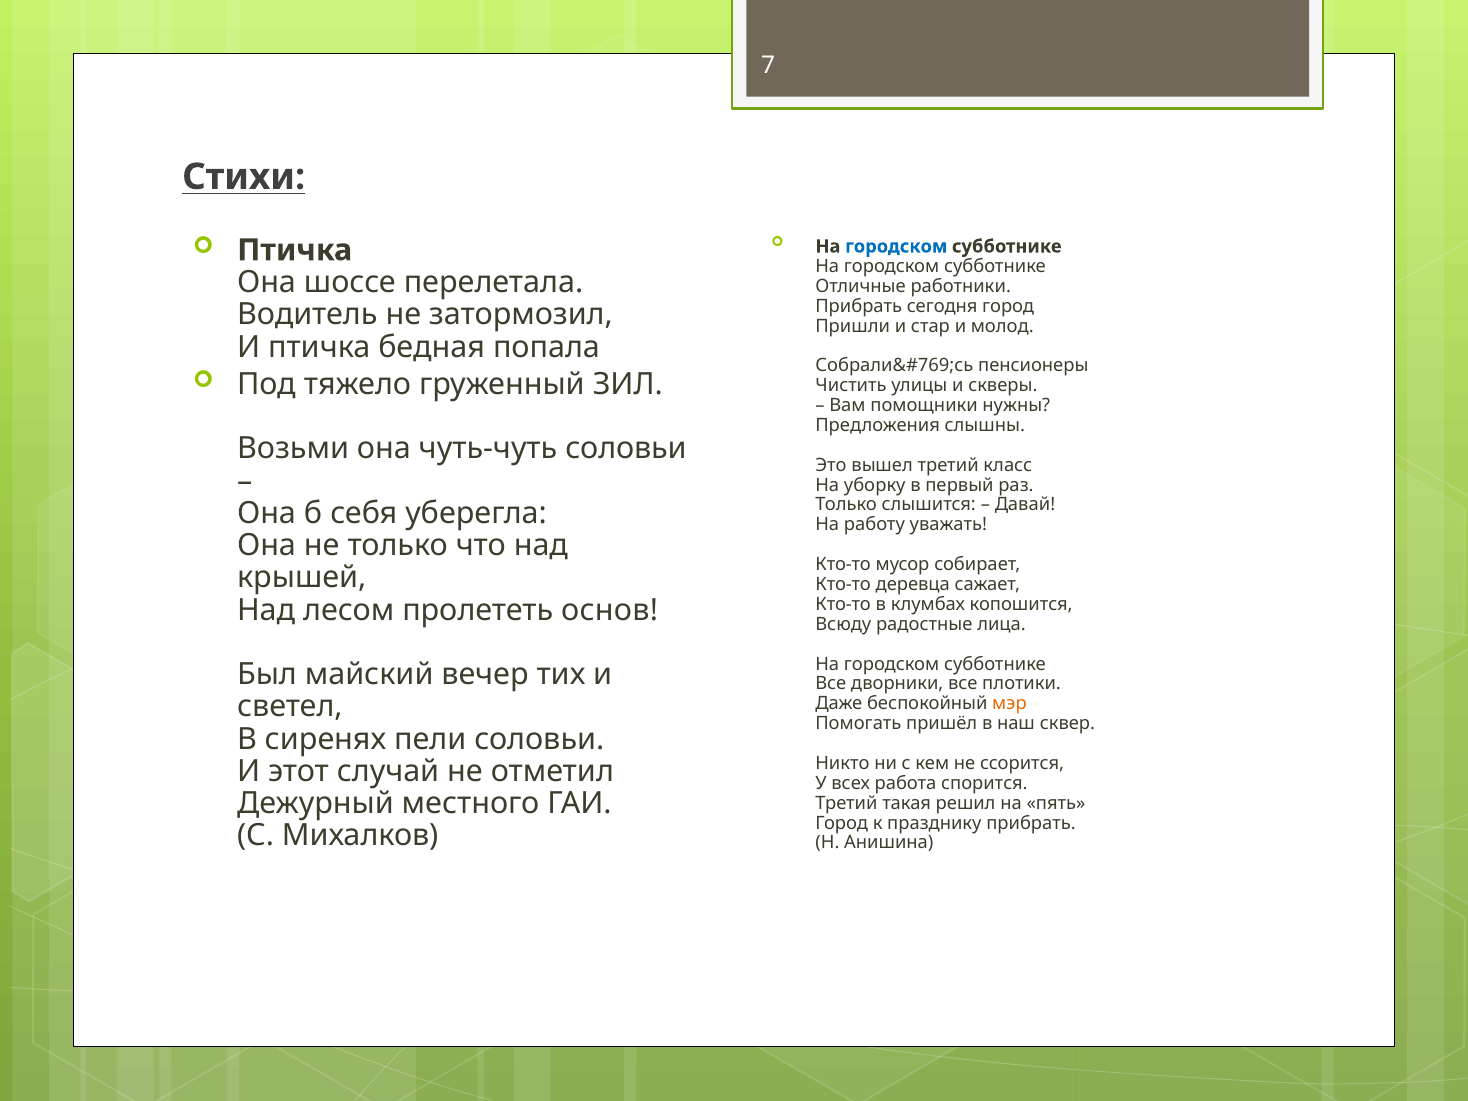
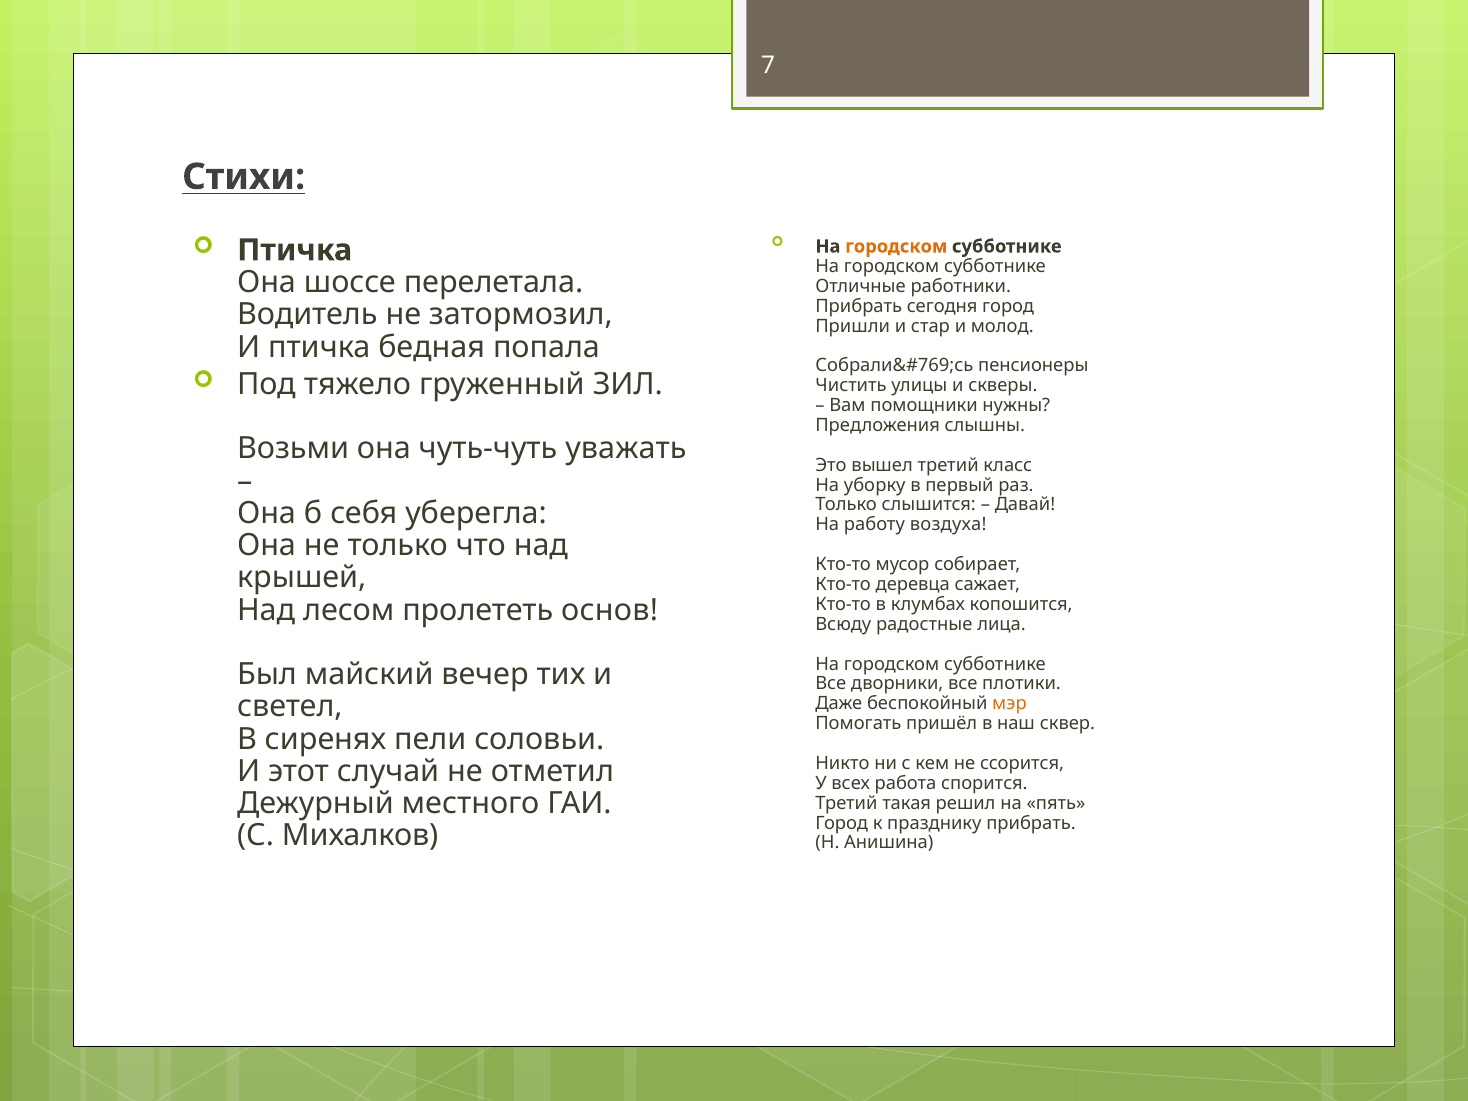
городском at (896, 246) colour: blue -> orange
чуть-чуть соловьи: соловьи -> уважать
уважать: уважать -> воздуха
